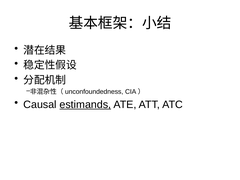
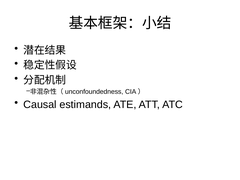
estimands underline: present -> none
